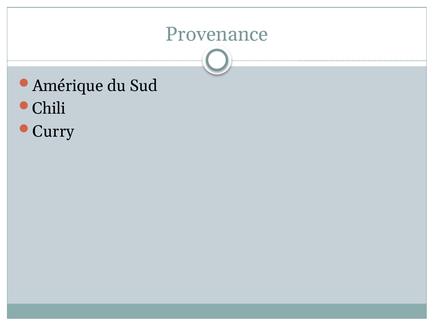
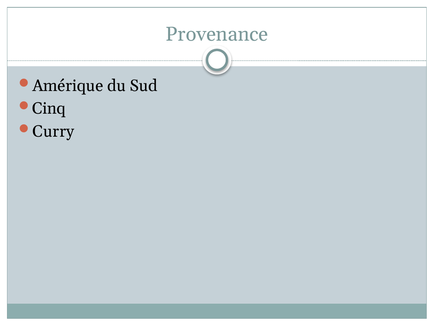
Chili: Chili -> Cinq
